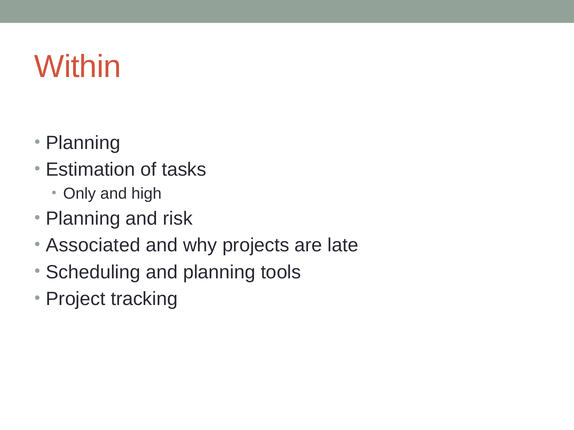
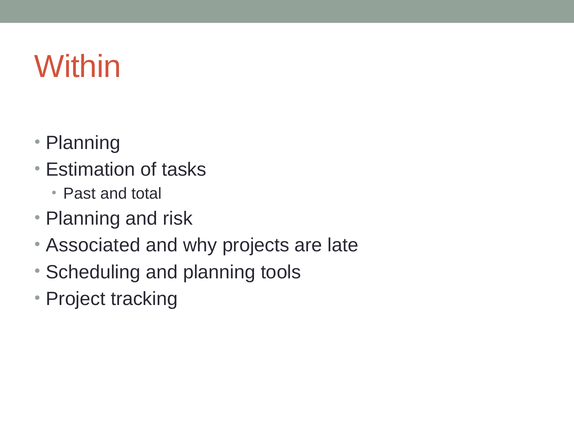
Only: Only -> Past
high: high -> total
